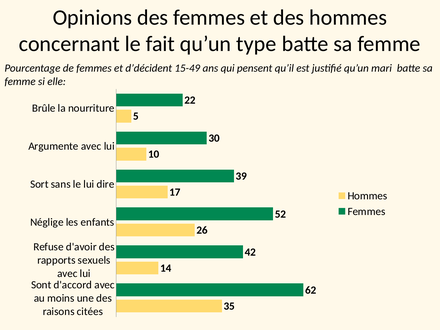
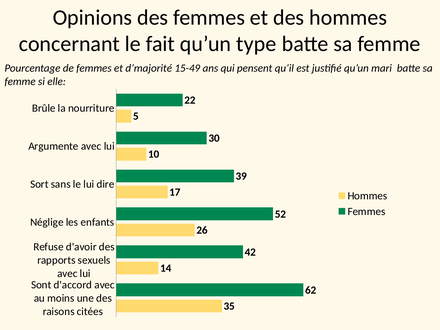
d’décident: d’décident -> d’majorité
